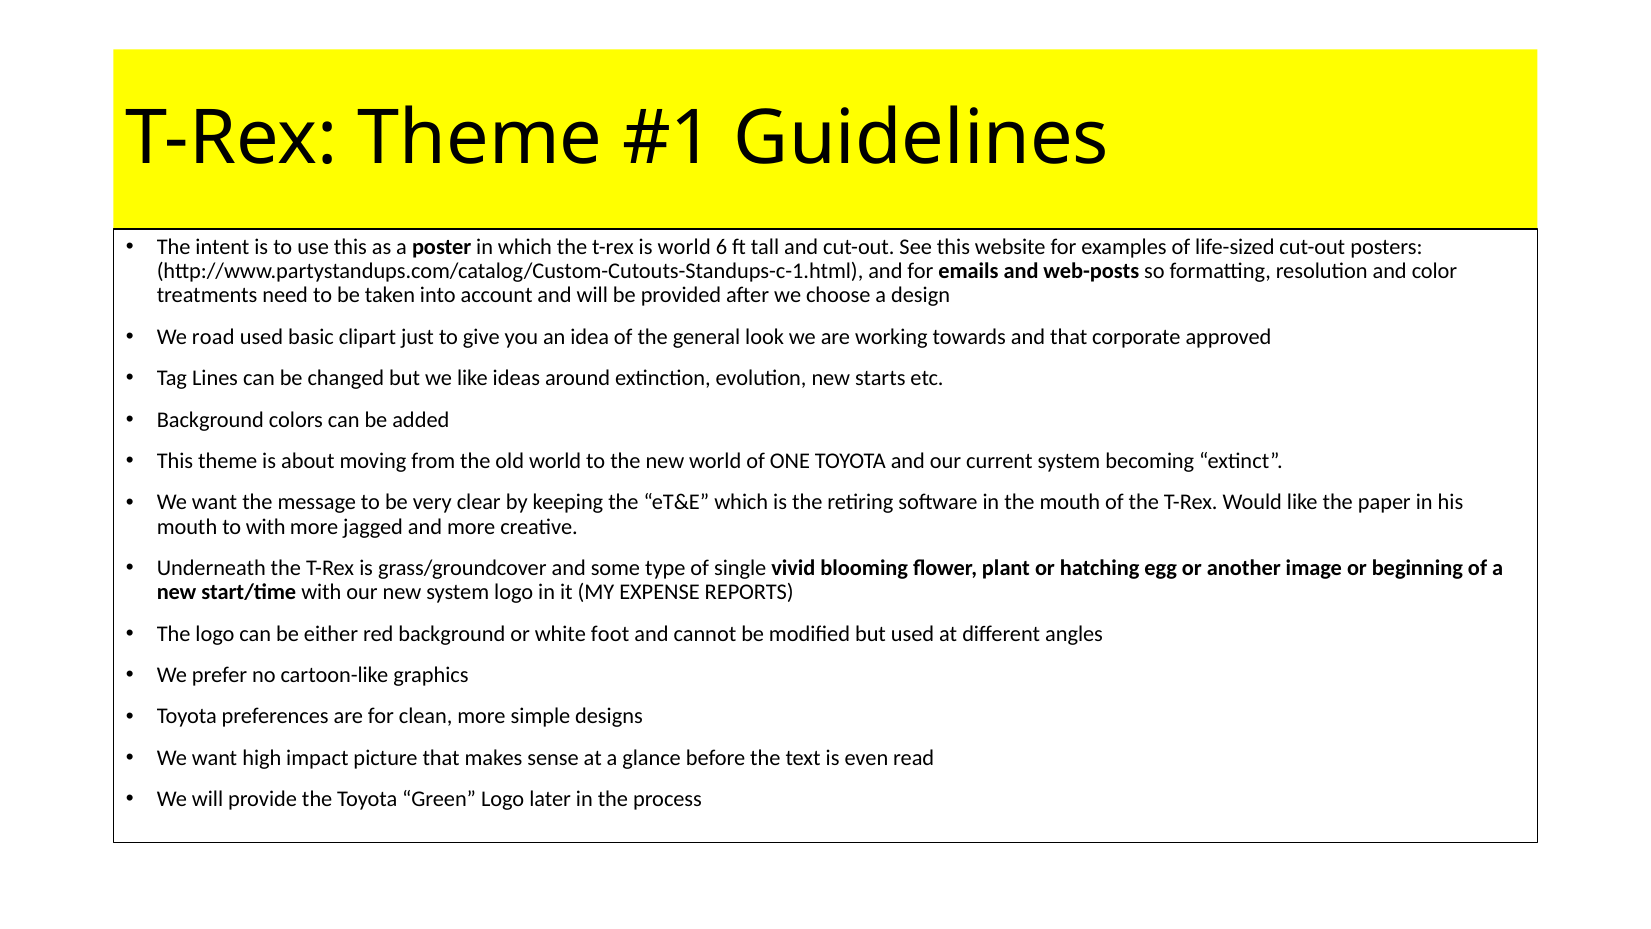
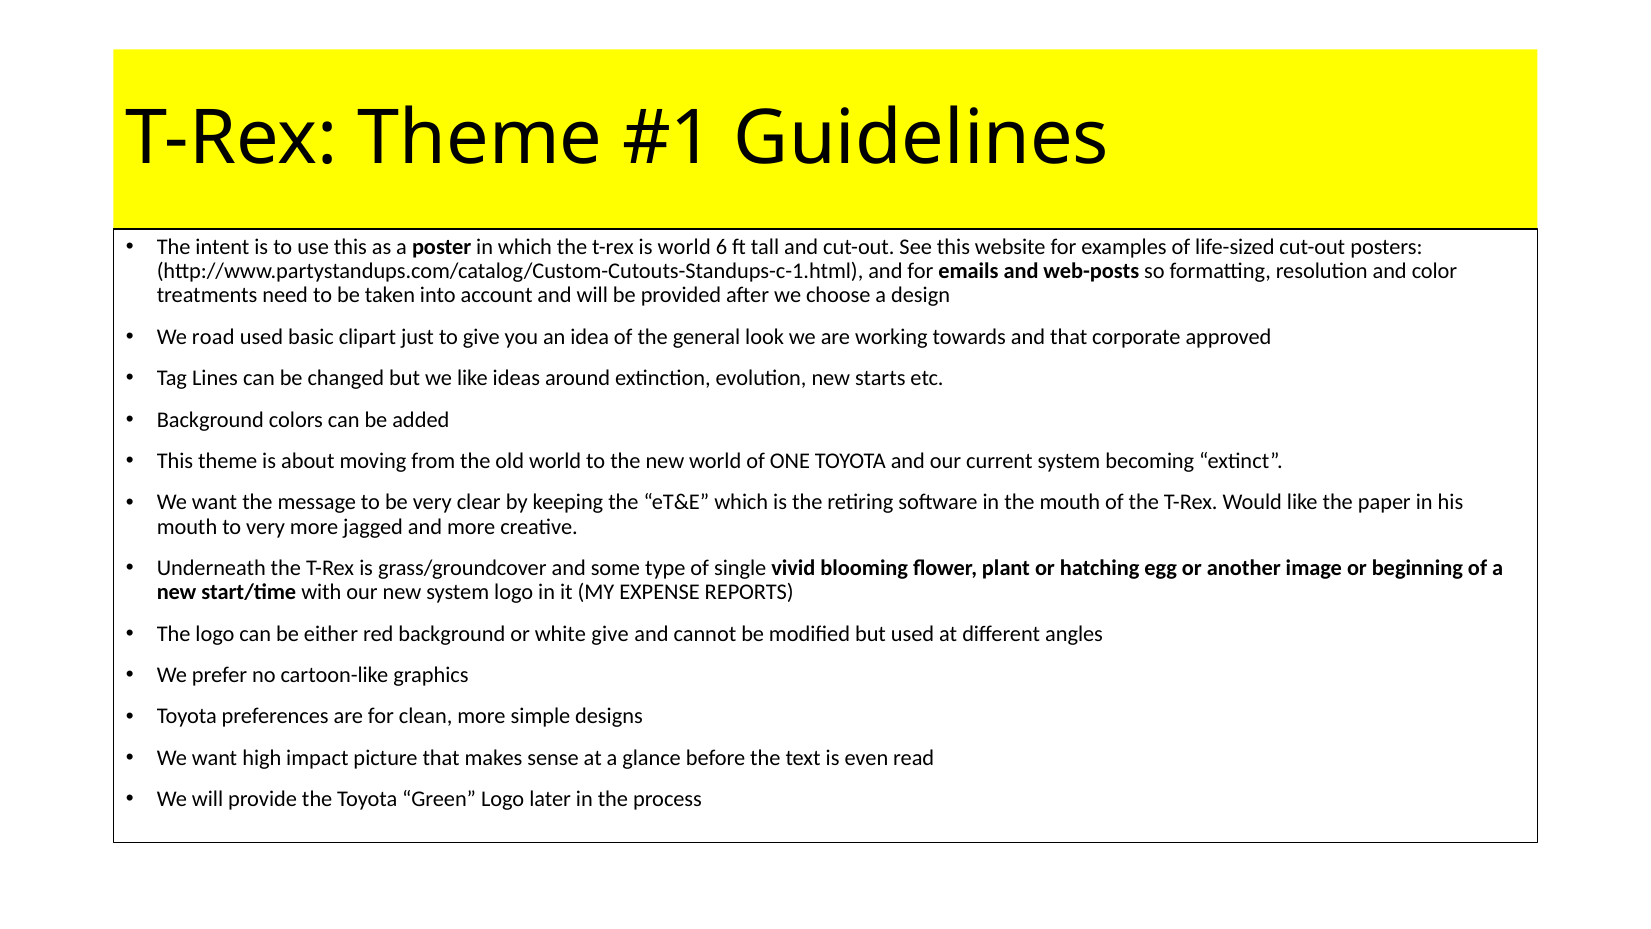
to with: with -> very
white foot: foot -> give
